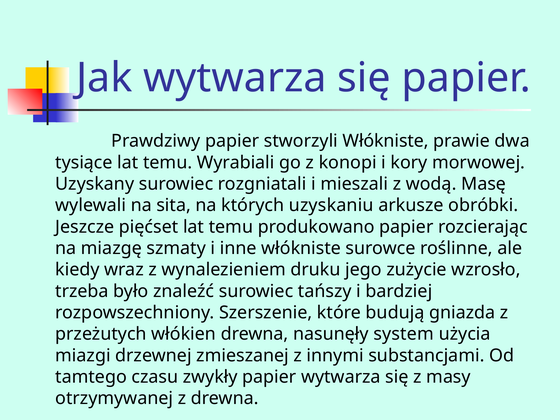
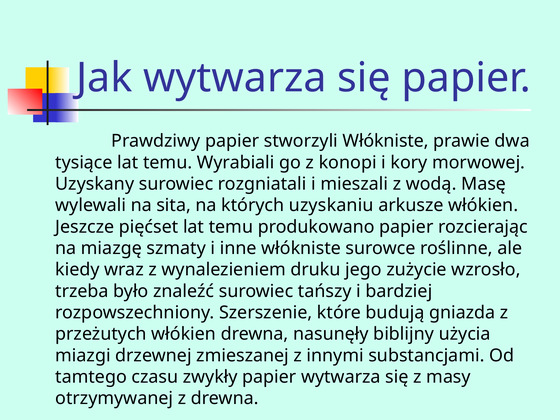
arkusze obróbki: obróbki -> włókien
system: system -> biblijny
